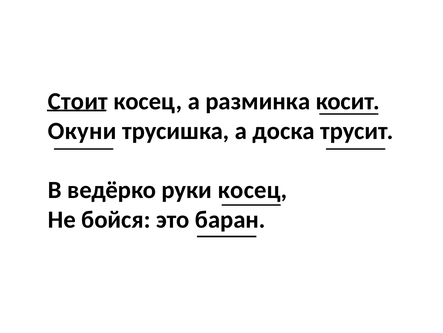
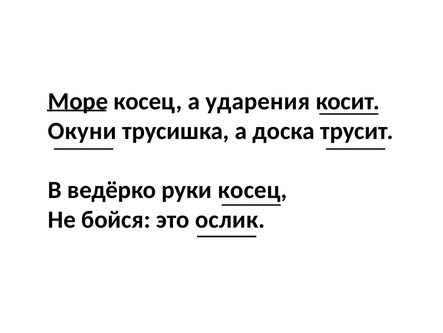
Стоит: Стоит -> Море
разминка: разминка -> ударения
баран: баран -> ослик
